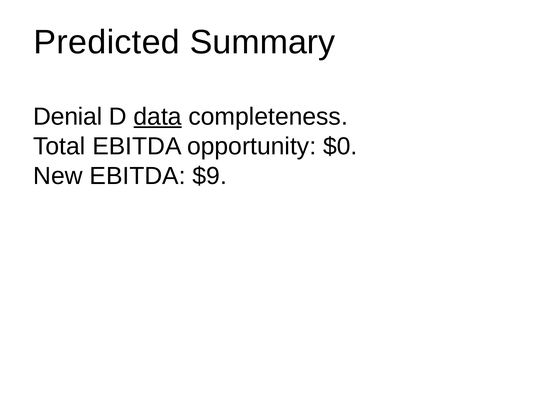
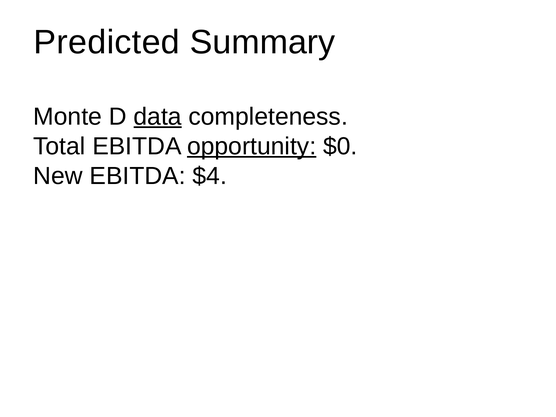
Denial: Denial -> Monte
opportunity underline: none -> present
$9: $9 -> $4
